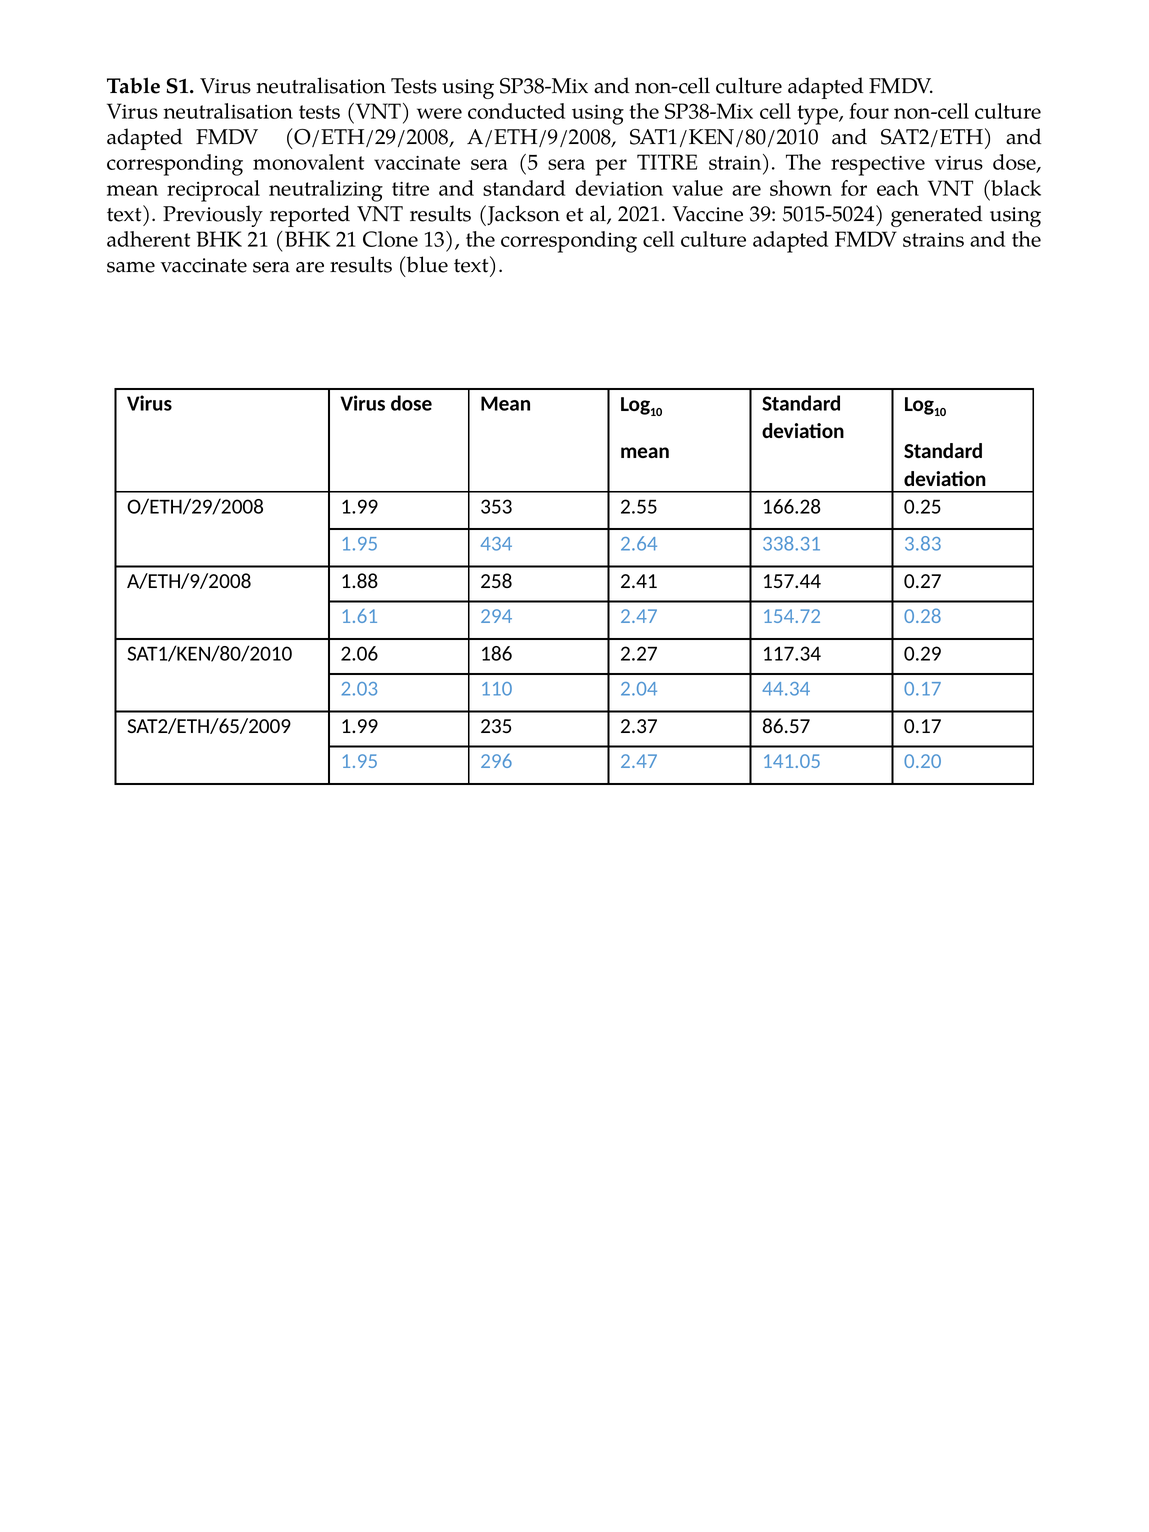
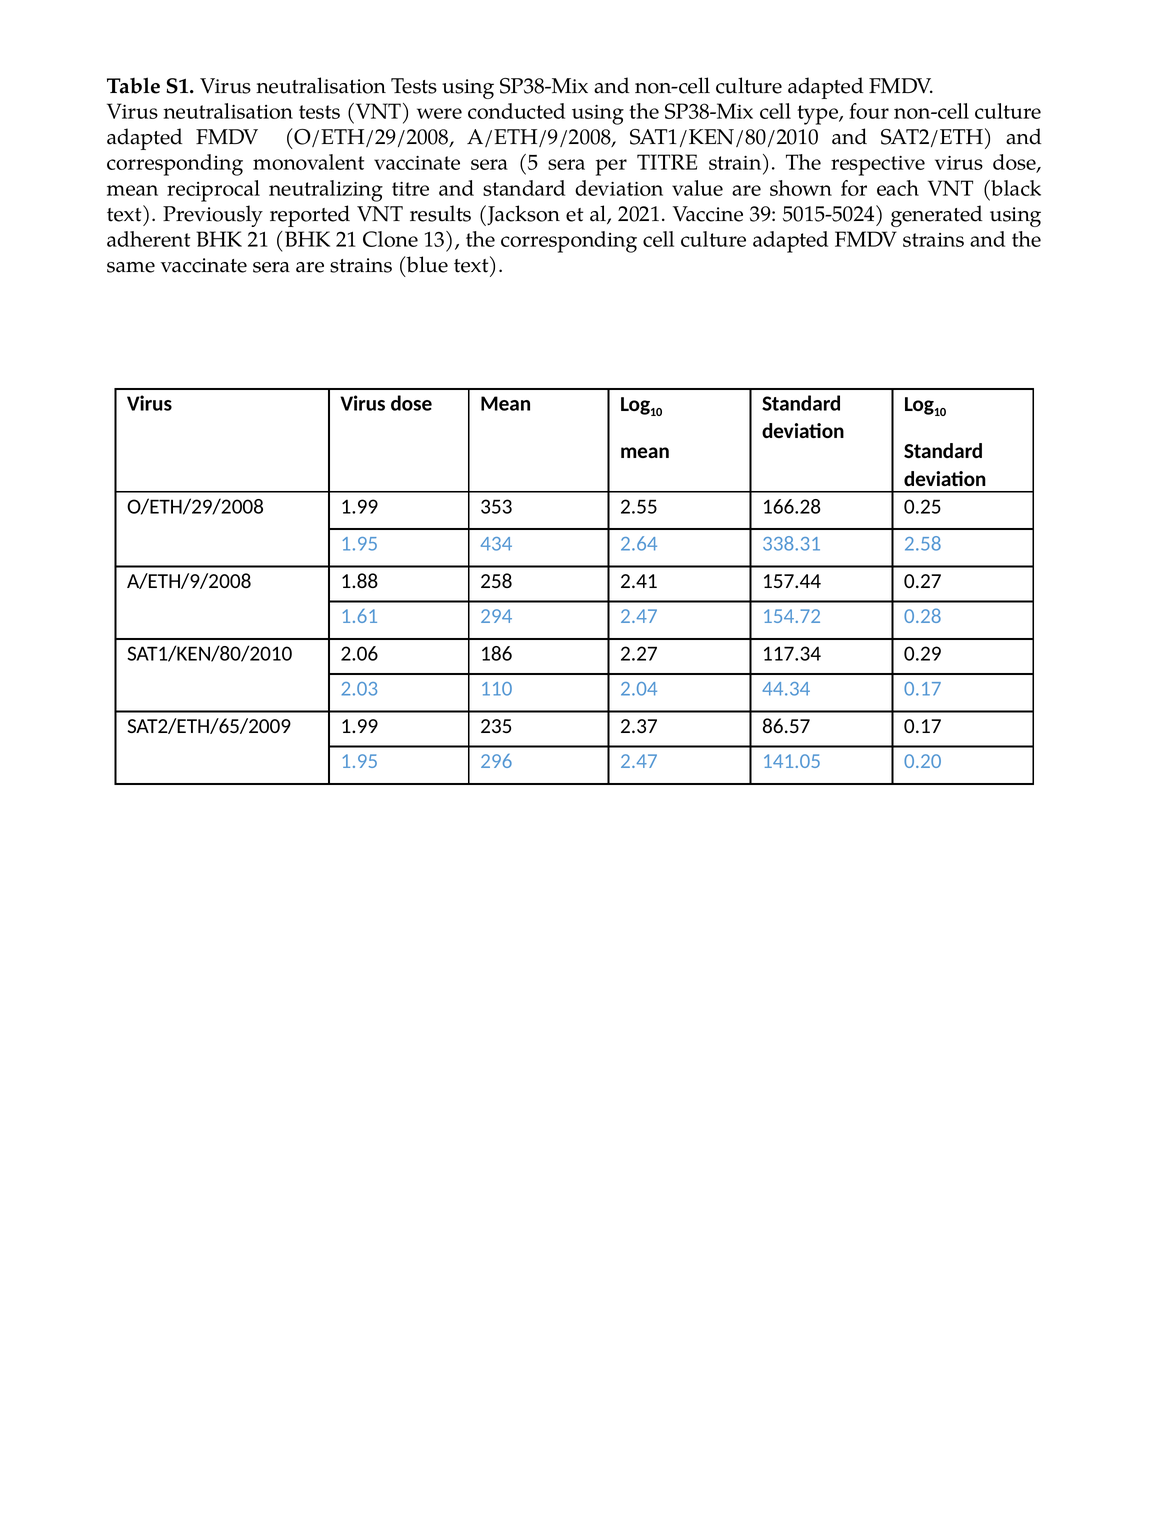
are results: results -> strains
3.83: 3.83 -> 2.58
